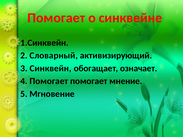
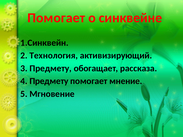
Словарный: Словарный -> Технология
3 Синквейн: Синквейн -> Предмету
означает: означает -> рассказа
4 Помогает: Помогает -> Предмету
